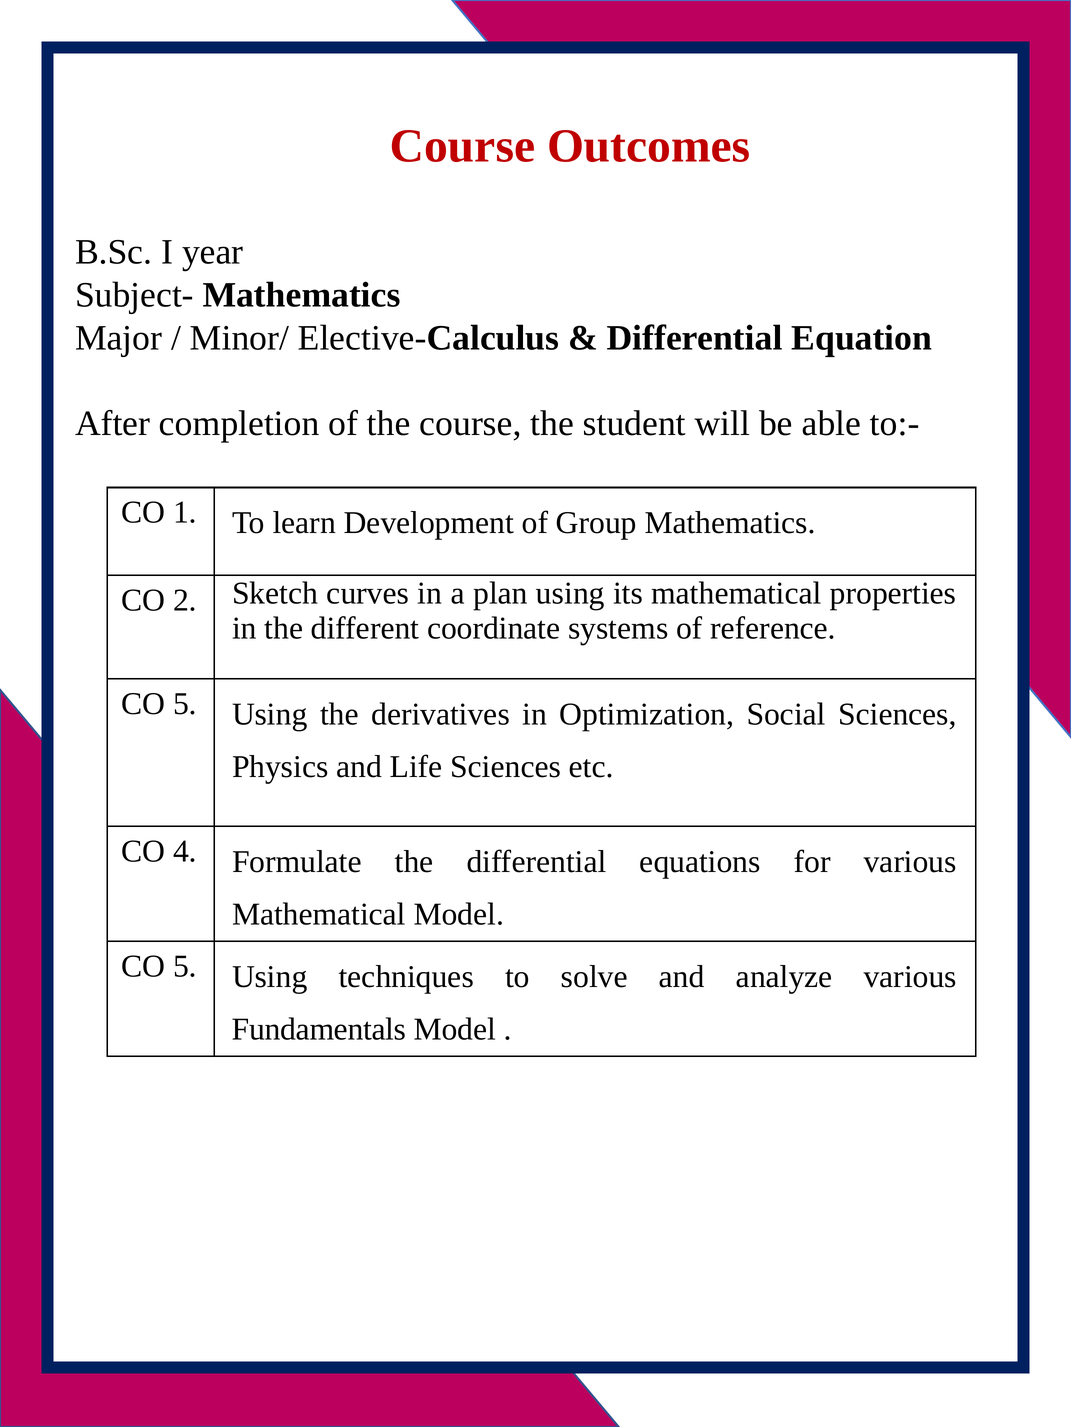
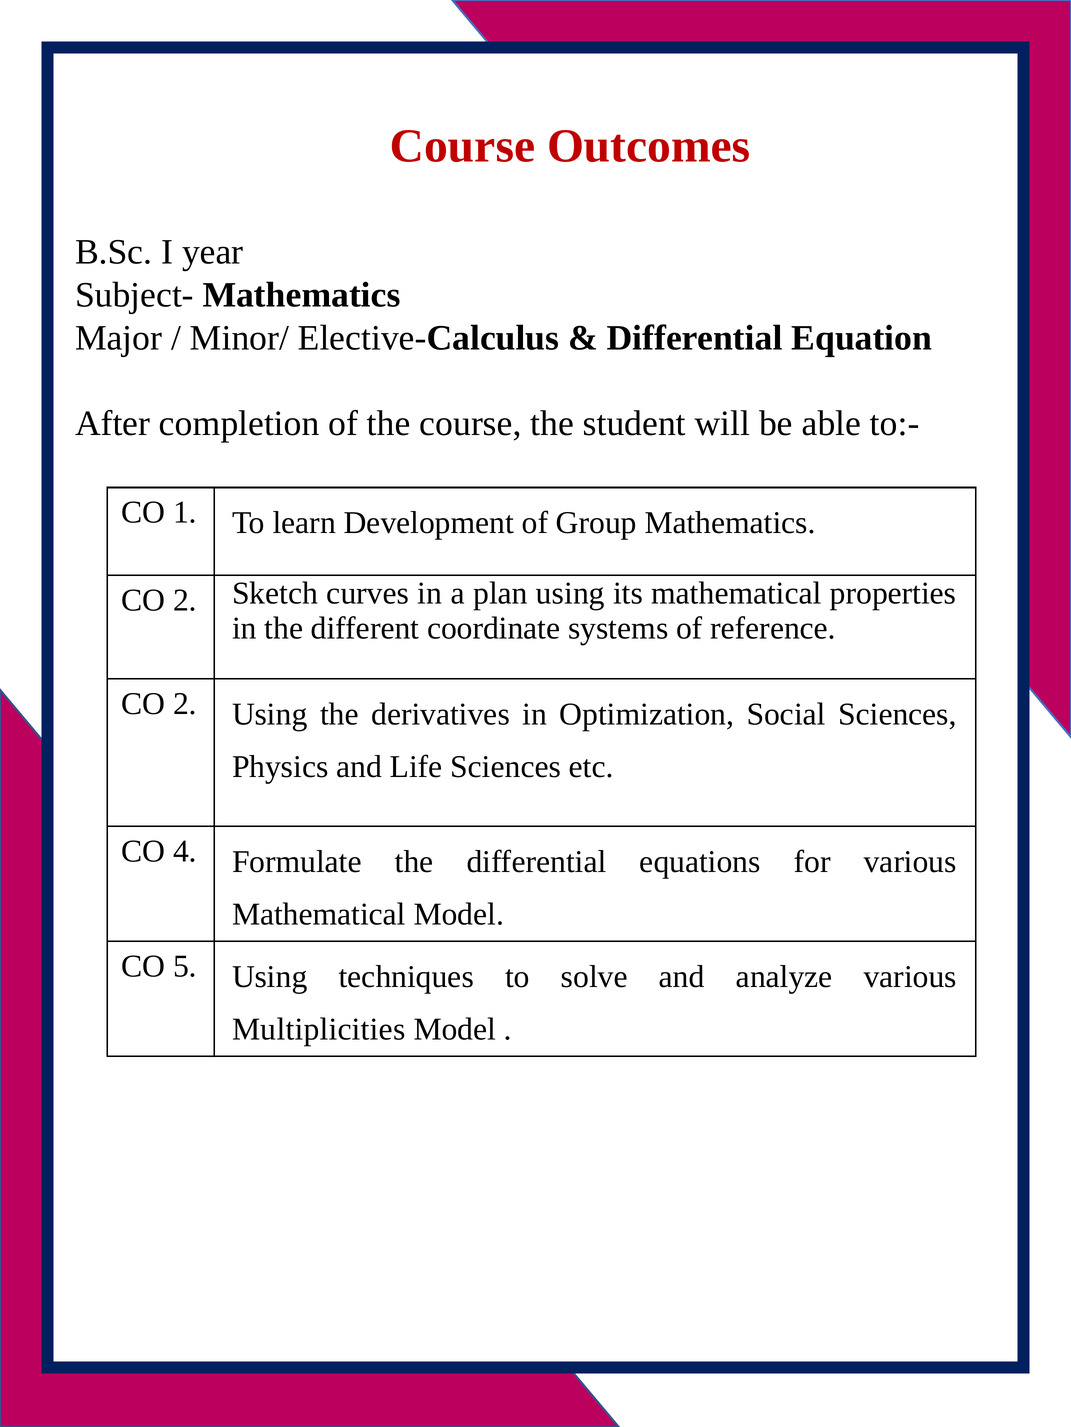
5 at (185, 704): 5 -> 2
Fundamentals: Fundamentals -> Multiplicities
